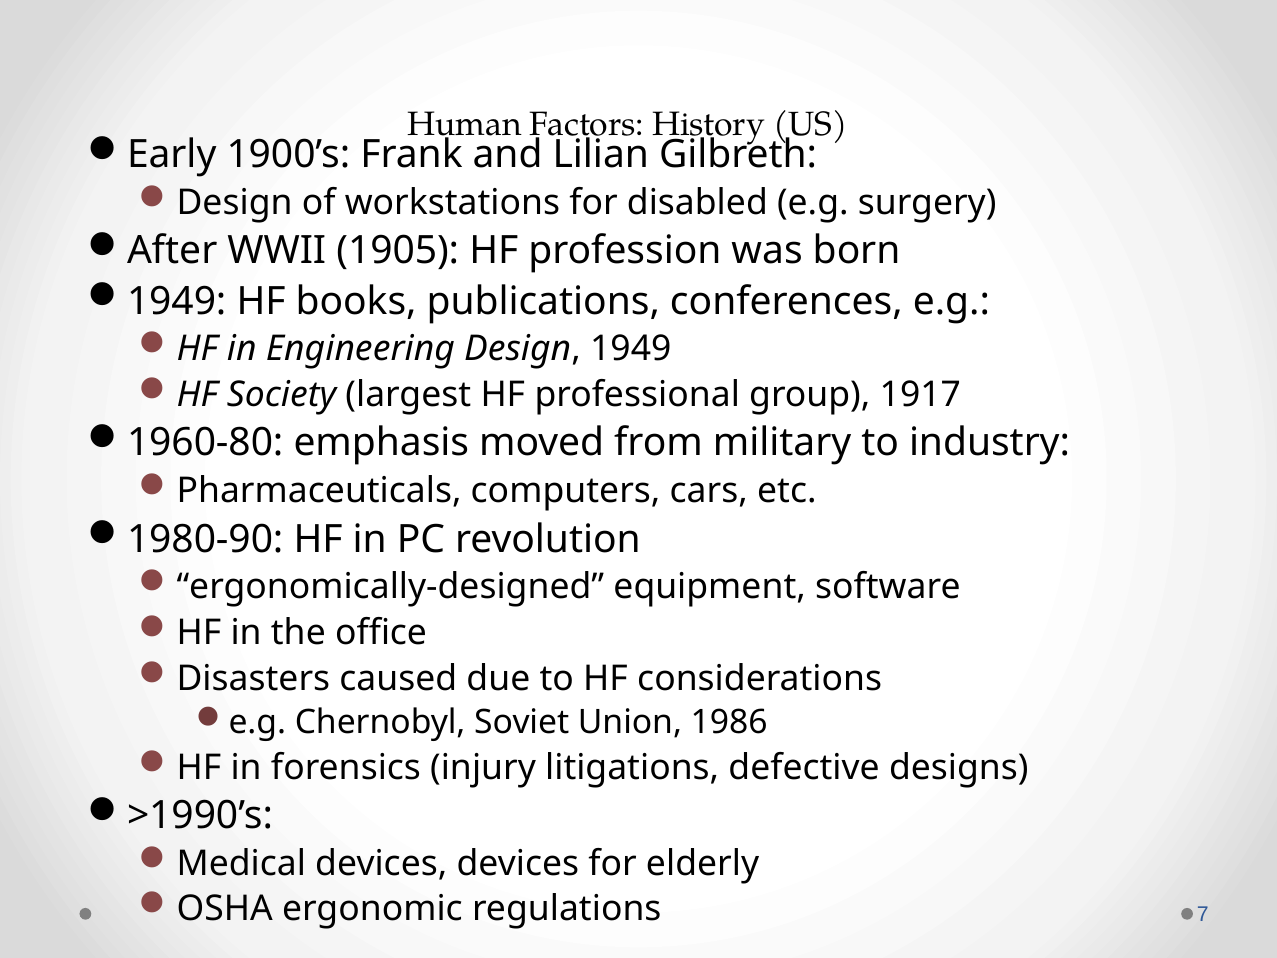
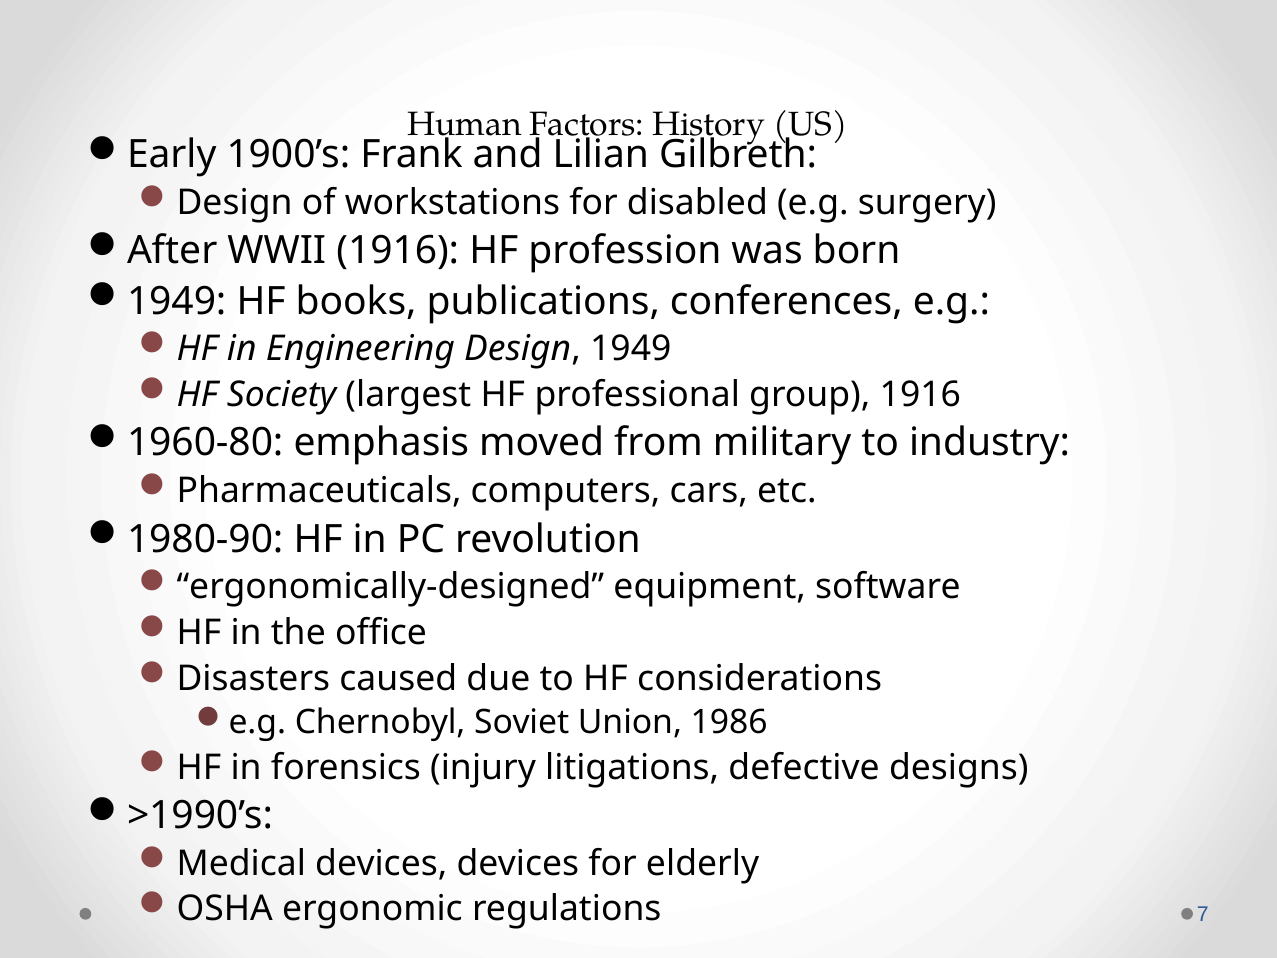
WWII 1905: 1905 -> 1916
group 1917: 1917 -> 1916
